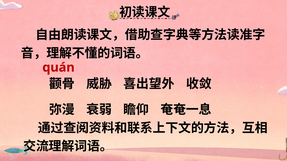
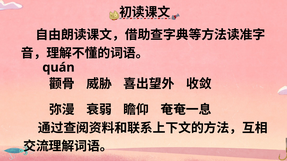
quán colour: red -> black
